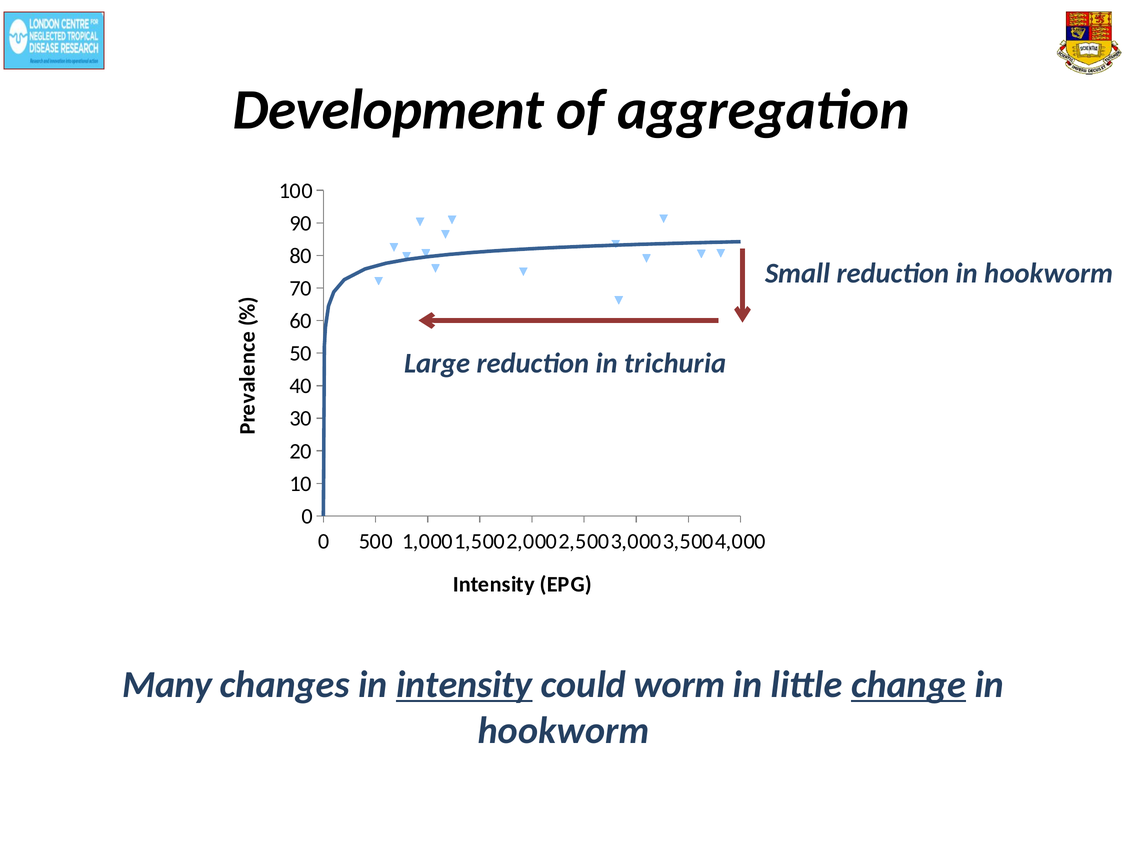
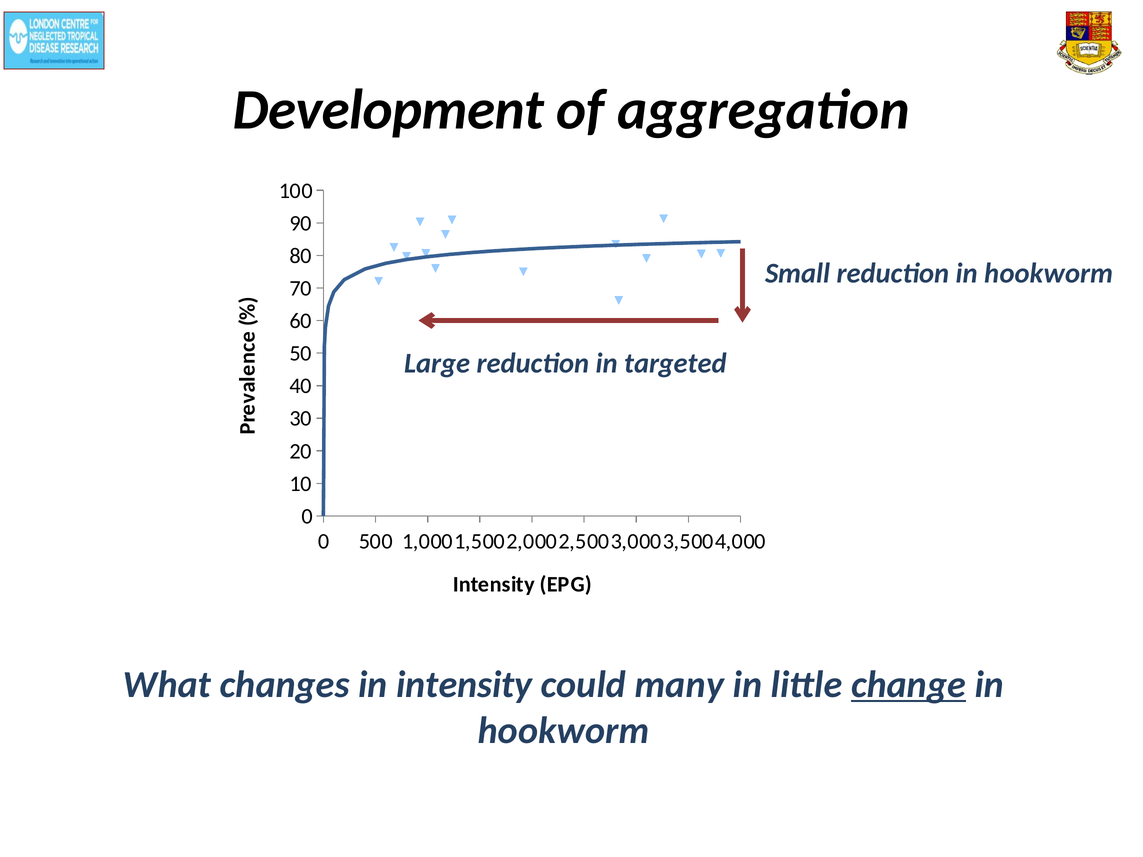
trichuria: trichuria -> targeted
Many: Many -> What
intensity at (464, 685) underline: present -> none
worm: worm -> many
